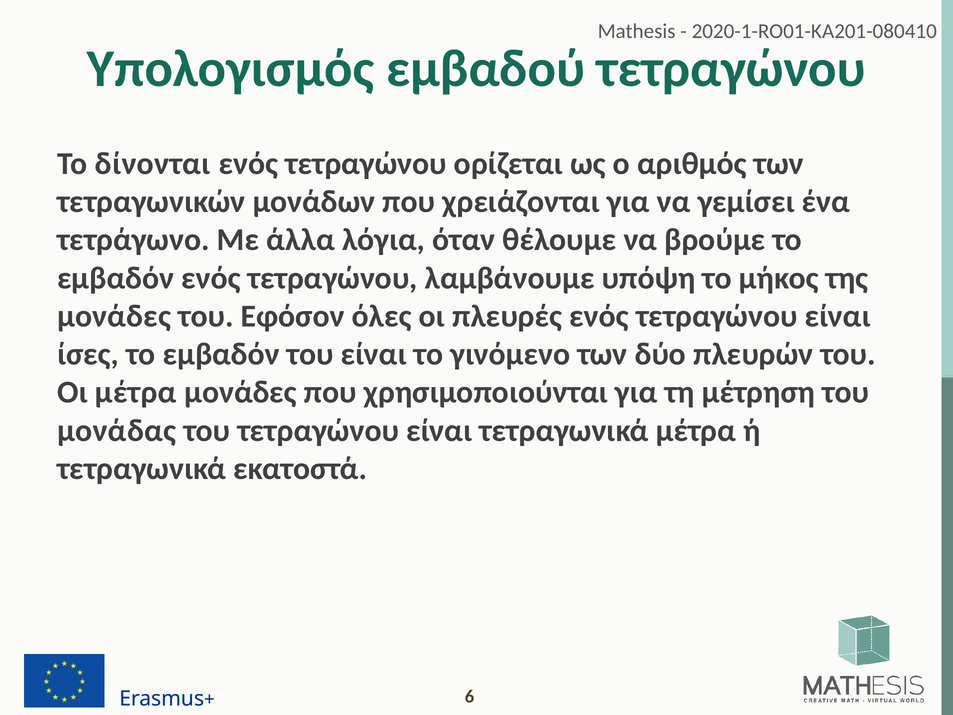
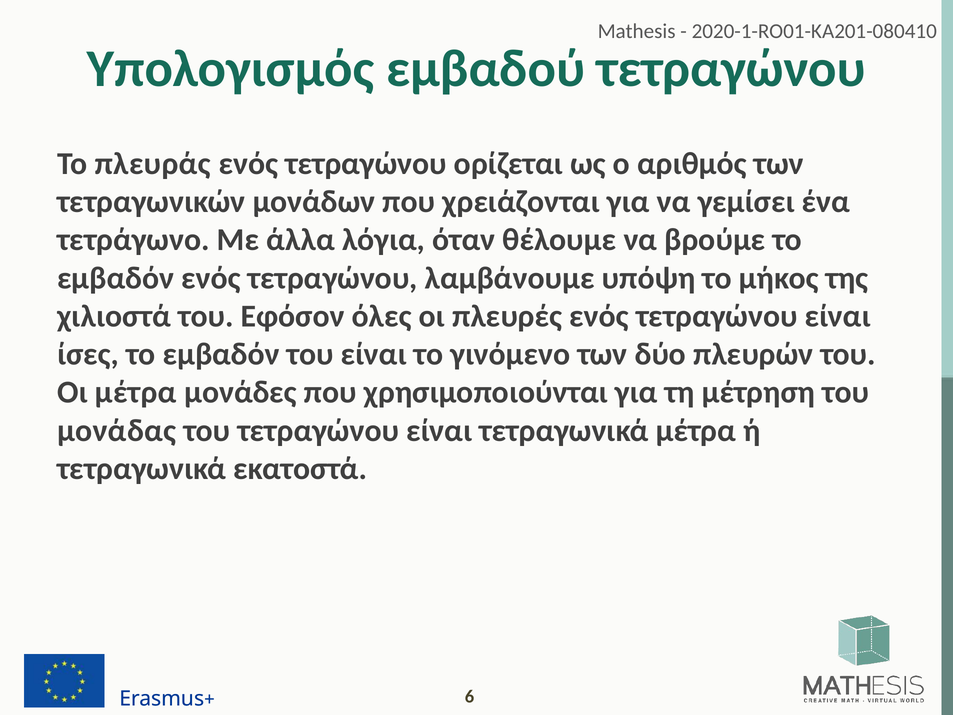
δίνονται: δίνονται -> πλευράς
μονάδες at (114, 316): μονάδες -> χιλιοστά
